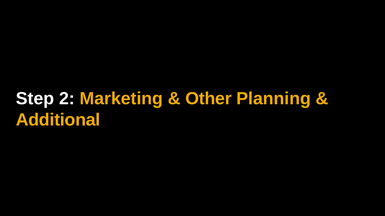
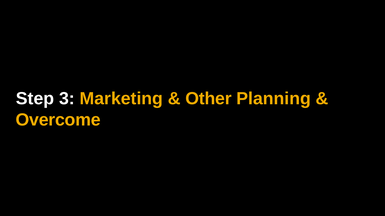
2: 2 -> 3
Additional: Additional -> Overcome
